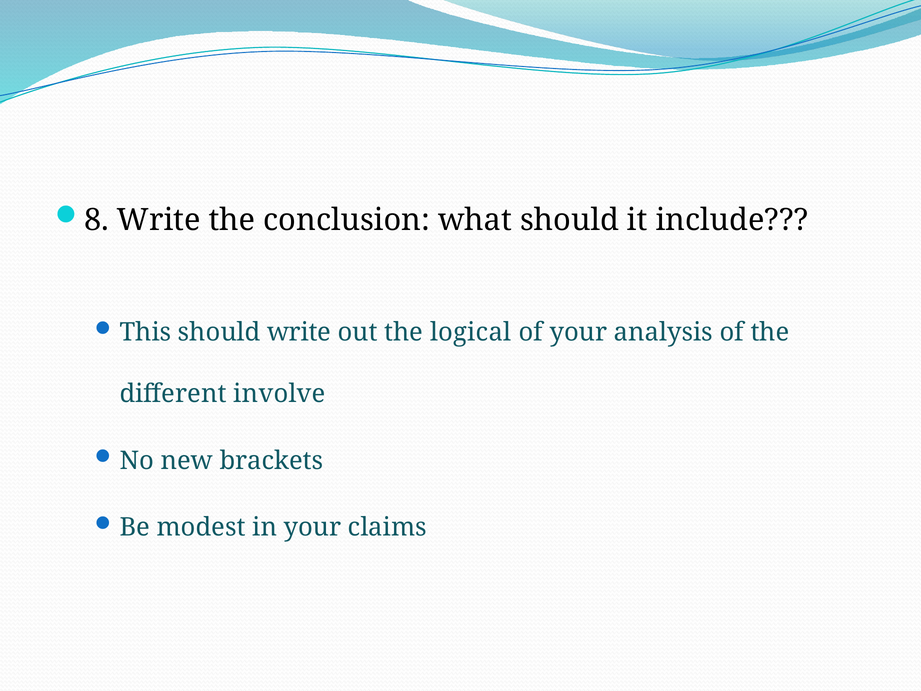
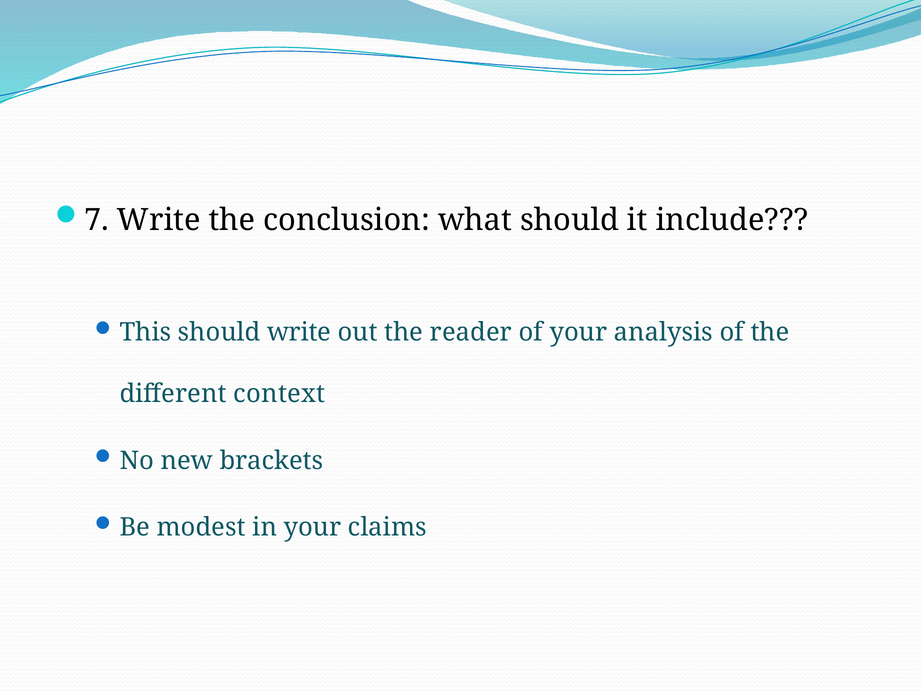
8: 8 -> 7
logical: logical -> reader
involve: involve -> context
